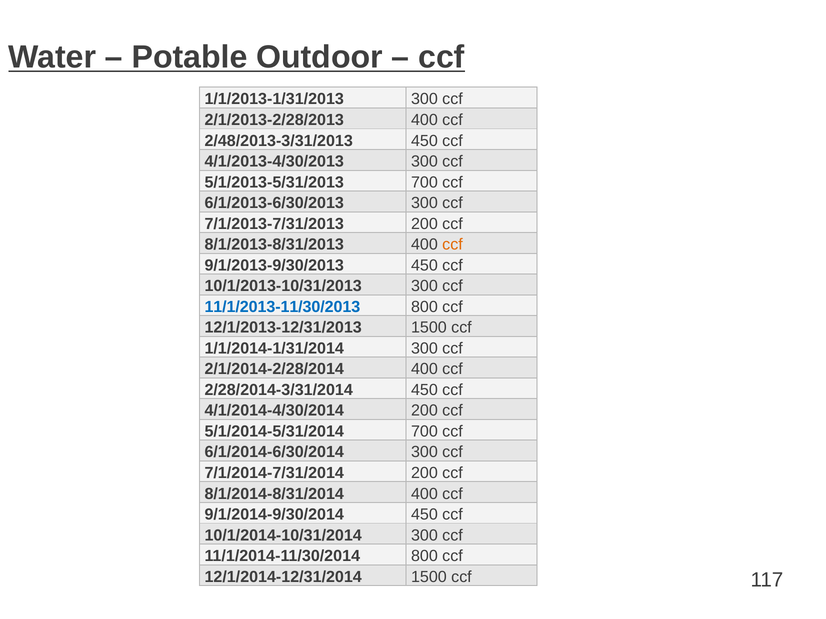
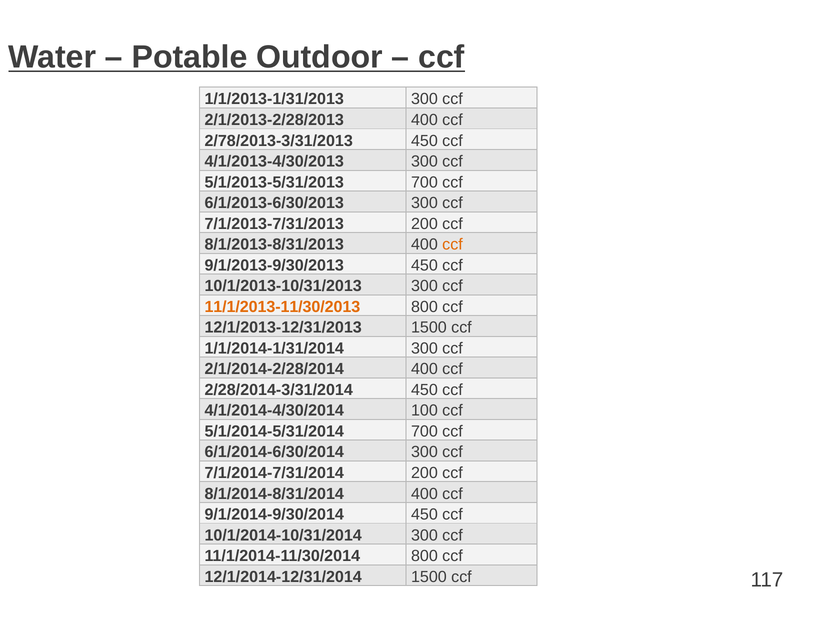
2/48/2013-3/31/2013: 2/48/2013-3/31/2013 -> 2/78/2013-3/31/2013
11/1/2013-11/30/2013 colour: blue -> orange
4/1/2014-4/30/2014 200: 200 -> 100
